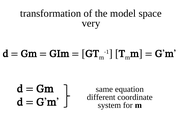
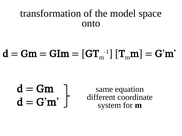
very: very -> onto
